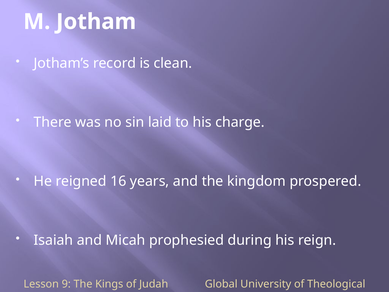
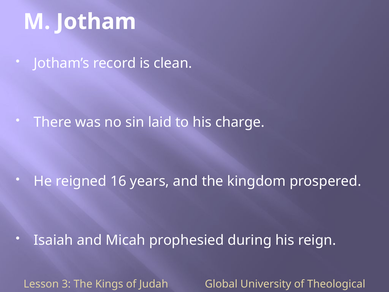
9: 9 -> 3
